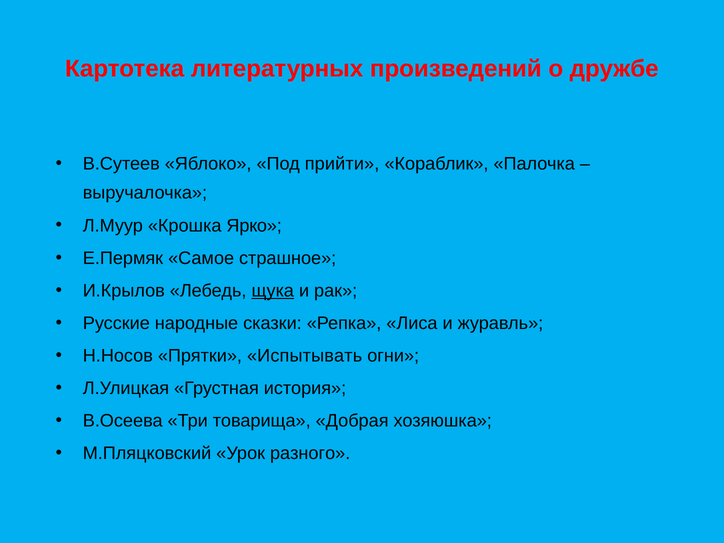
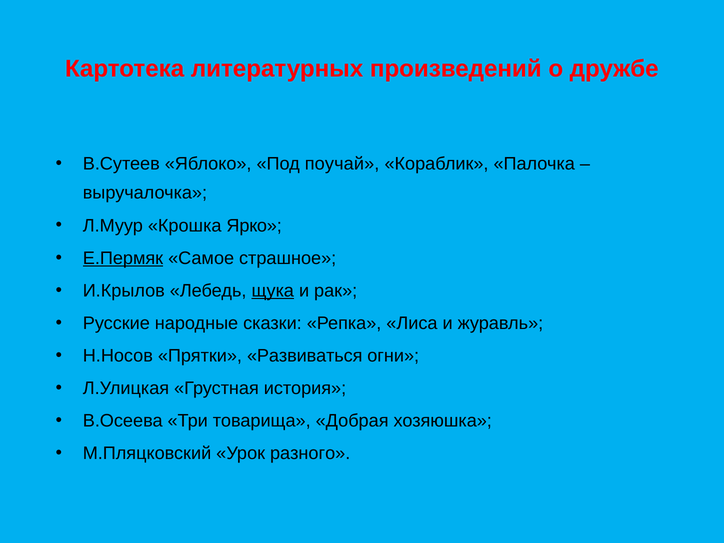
прийти: прийти -> поучай
Е.Пермяк underline: none -> present
Испытывать: Испытывать -> Развиваться
